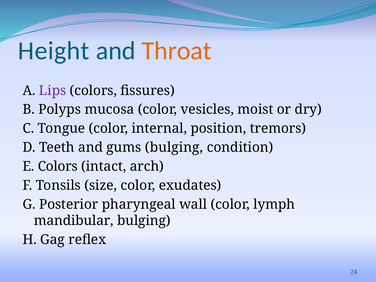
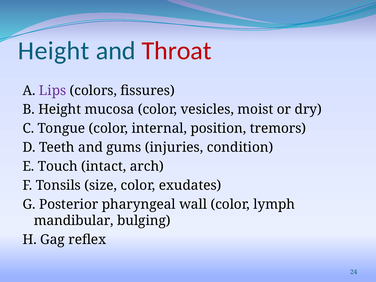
Throat colour: orange -> red
B Polyps: Polyps -> Height
gums bulging: bulging -> injuries
E Colors: Colors -> Touch
